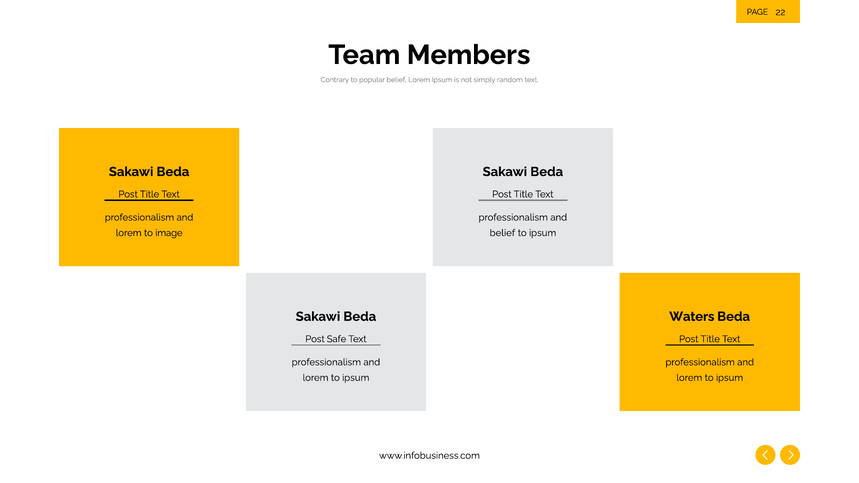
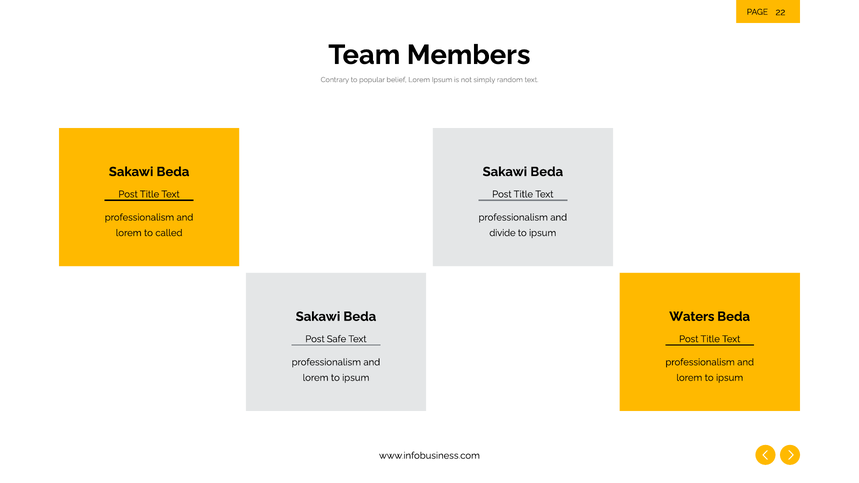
image: image -> called
belief at (502, 233): belief -> divide
